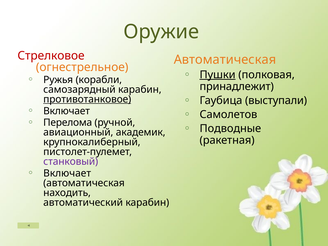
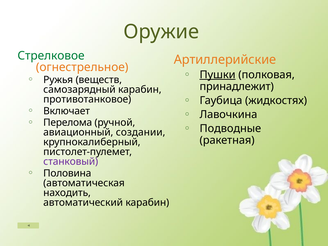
Стрелковое colour: red -> green
Автоматическая at (225, 60): Автоматическая -> Артиллерийские
корабли: корабли -> веществ
выступали: выступали -> жидкостях
противотанковое underline: present -> none
Самолетов: Самолетов -> Лавочкина
академик: академик -> создании
Включает at (67, 173): Включает -> Половина
